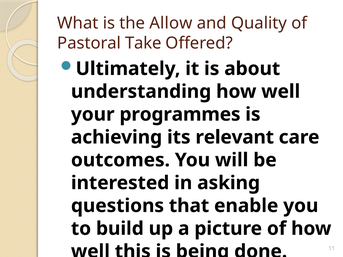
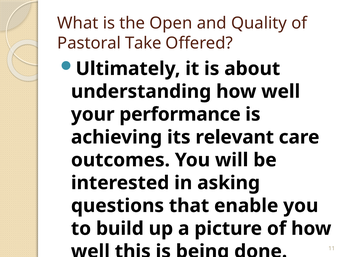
Allow: Allow -> Open
programmes: programmes -> performance
